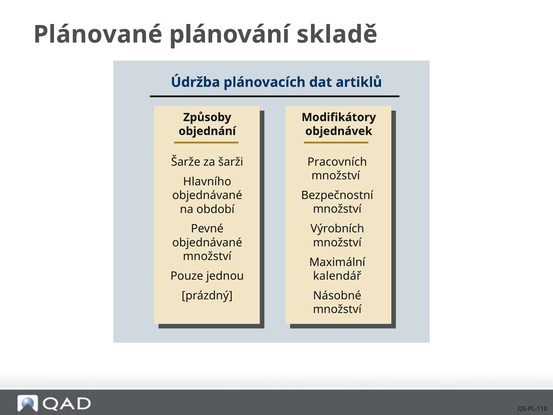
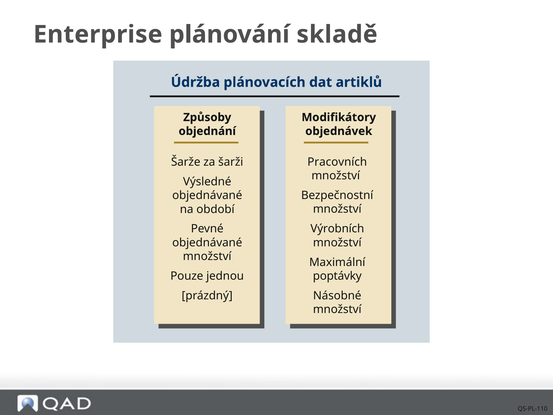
Plánované: Plánované -> Enterprise
Hlavního: Hlavního -> Výsledné
kalendář: kalendář -> poptávky
